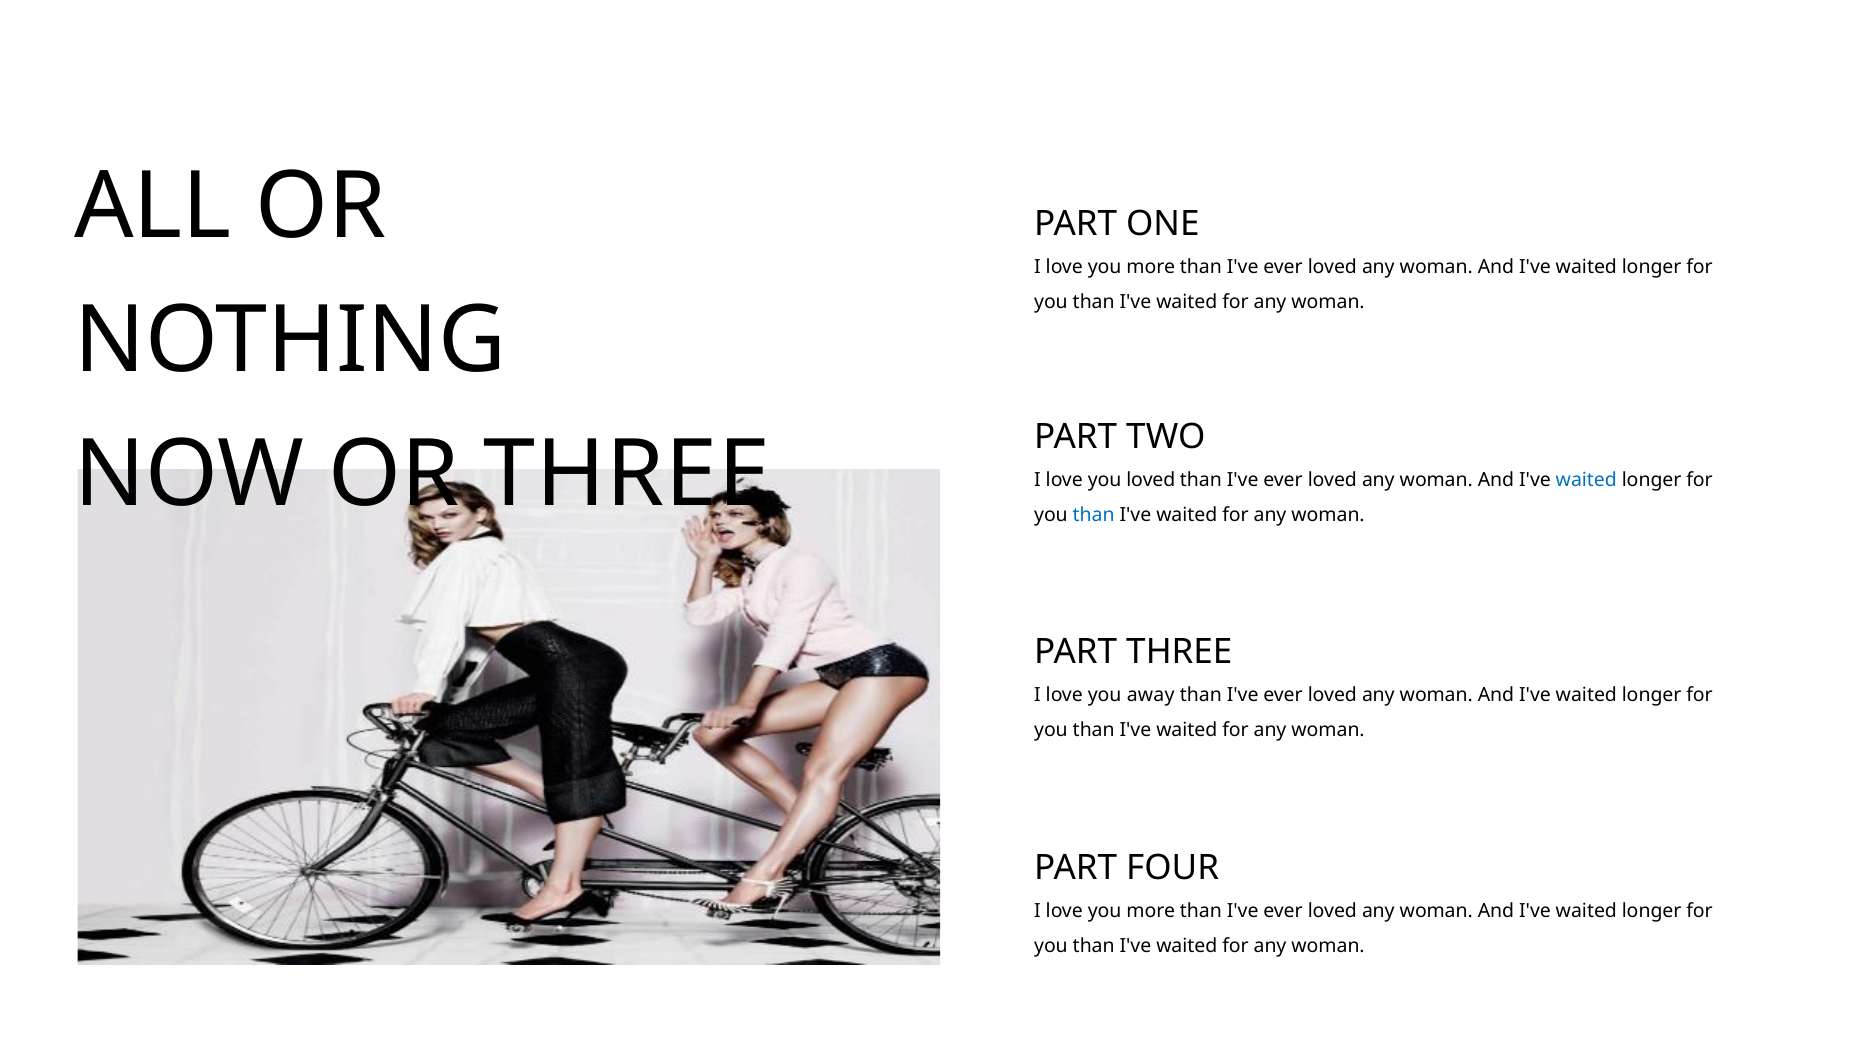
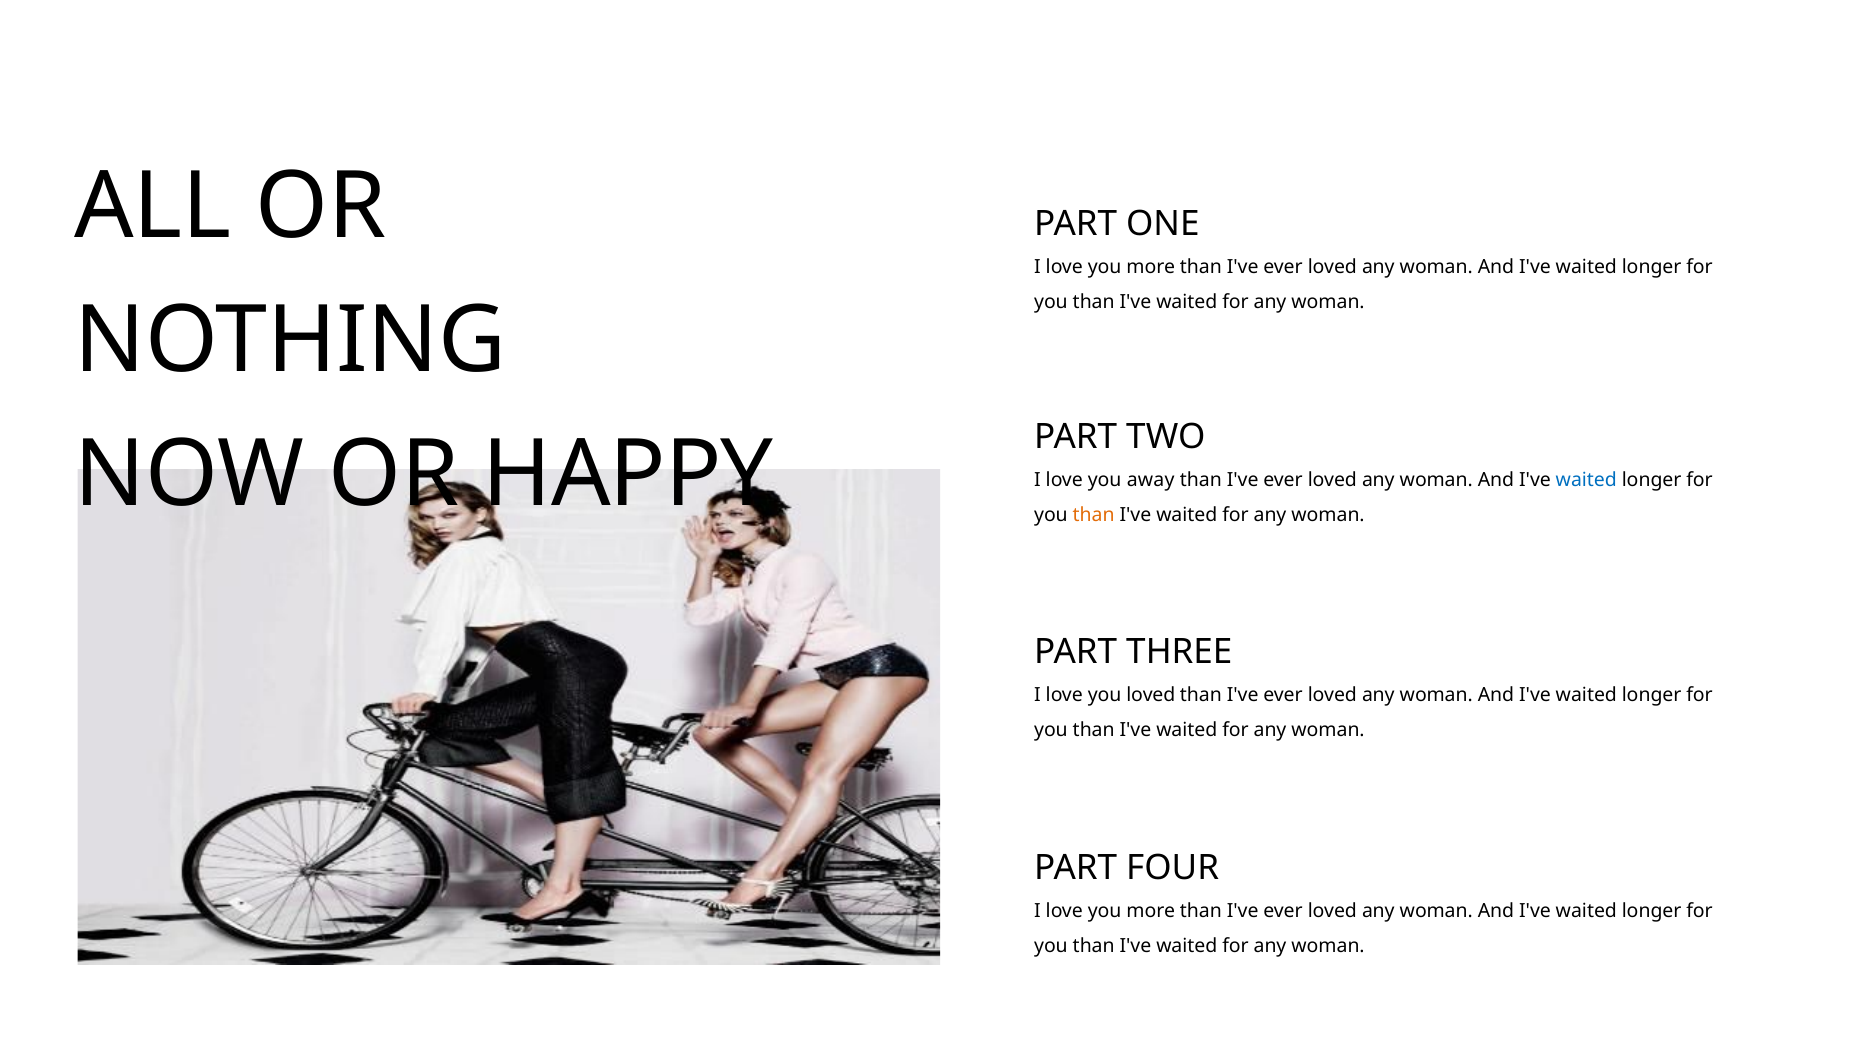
OR THREE: THREE -> HAPPY
you loved: loved -> away
than at (1094, 516) colour: blue -> orange
you away: away -> loved
